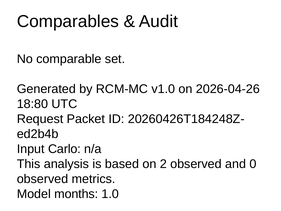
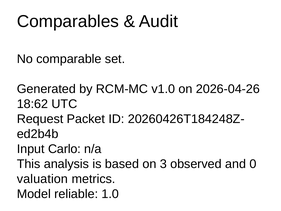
18:80: 18:80 -> 18:62
2: 2 -> 3
observed at (42, 179): observed -> valuation
months: months -> reliable
